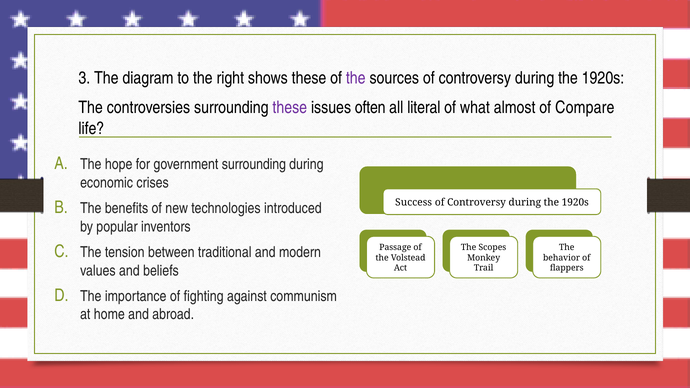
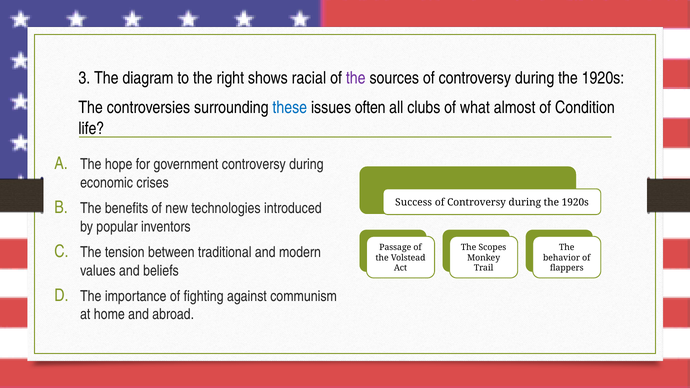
shows these: these -> racial
these at (290, 108) colour: purple -> blue
literal: literal -> clubs
Compare: Compare -> Condition
government surrounding: surrounding -> controversy
